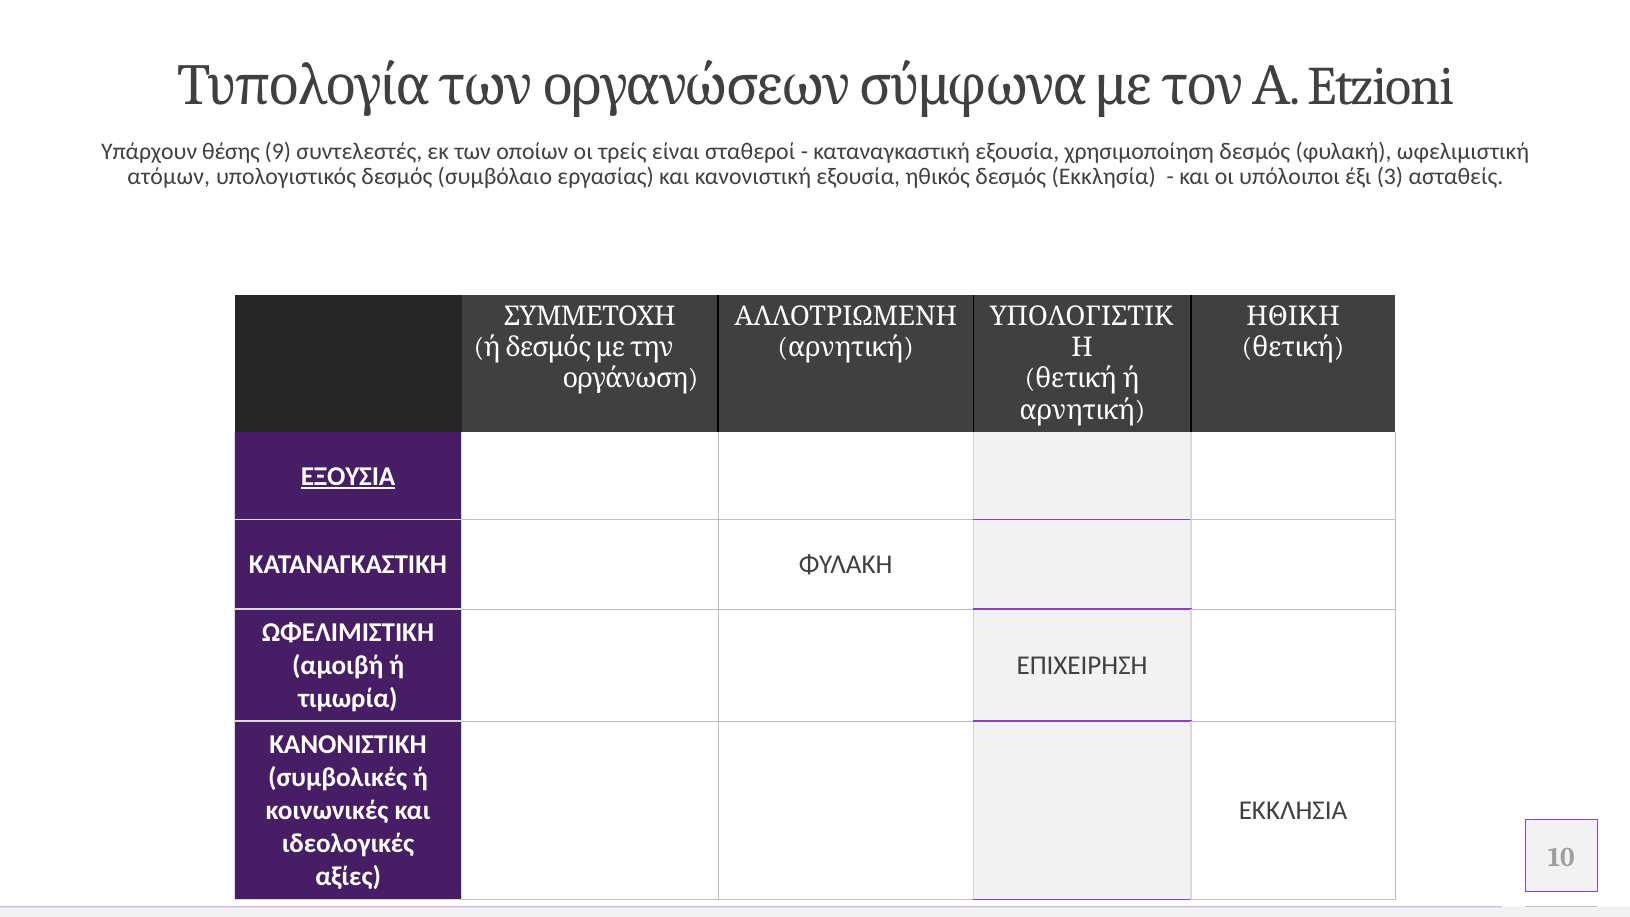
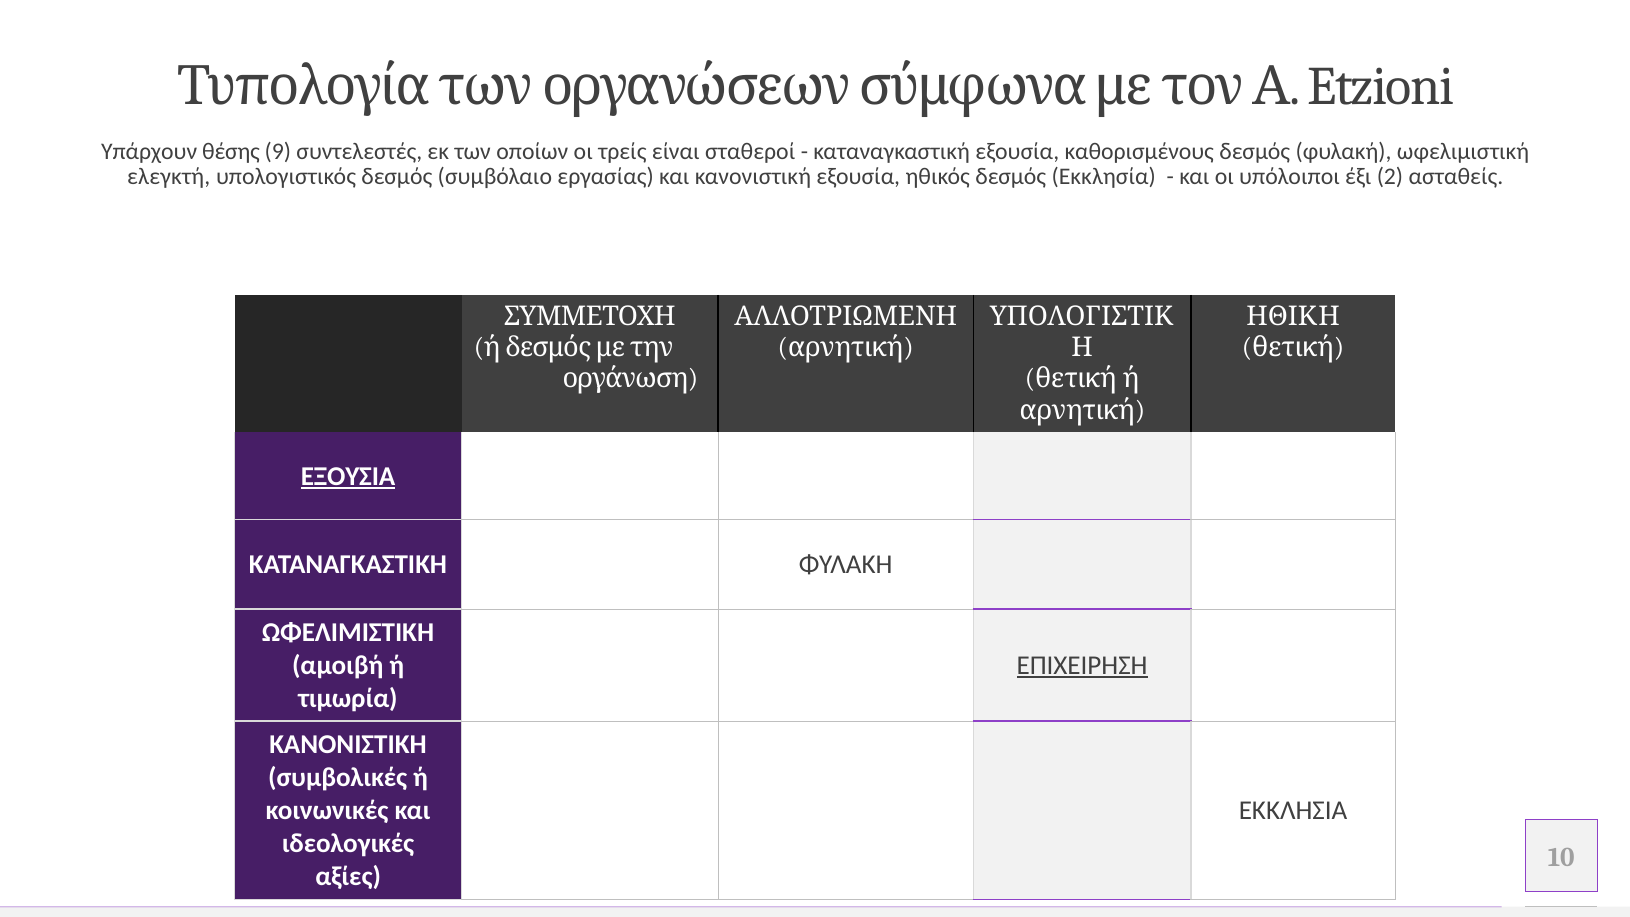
χρησιμοποίηση: χρησιμοποίηση -> καθορισμένους
ατόμων: ατόμων -> ελεγκτή
3: 3 -> 2
ΕΠΙΧΕΙΡΗΣΗ underline: none -> present
